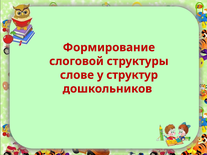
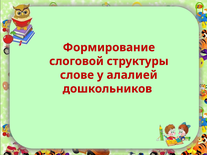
структур: структур -> алалией
